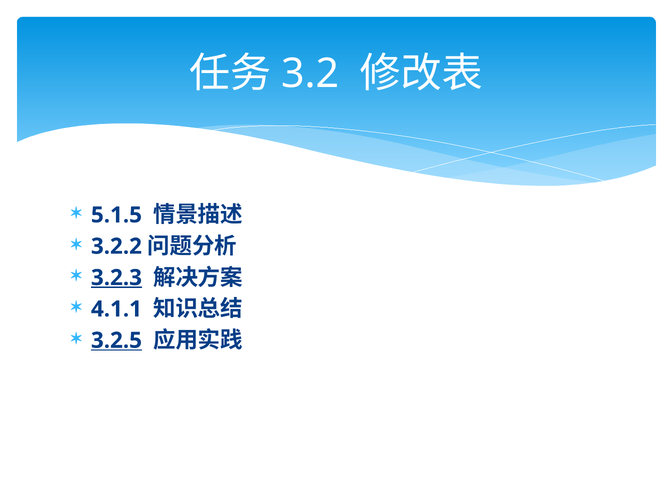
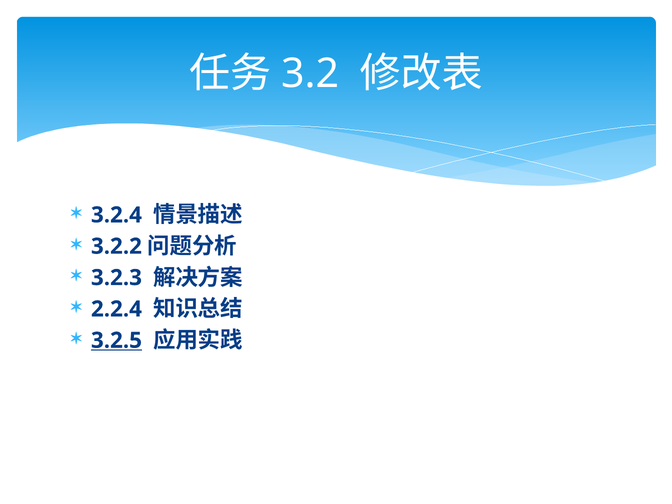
5.1.5: 5.1.5 -> 3.2.4
3.2.3 underline: present -> none
4.1.1: 4.1.1 -> 2.2.4
